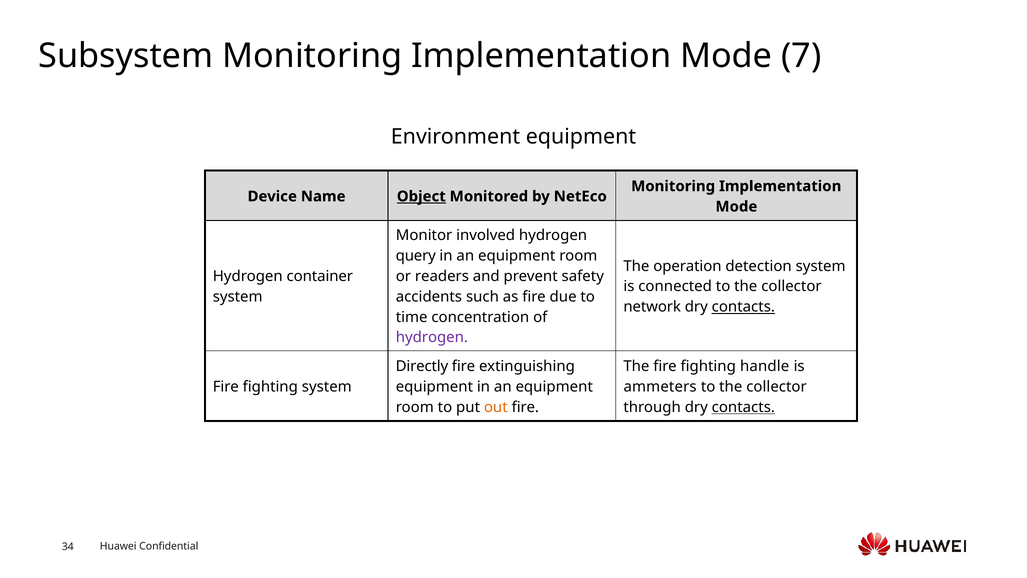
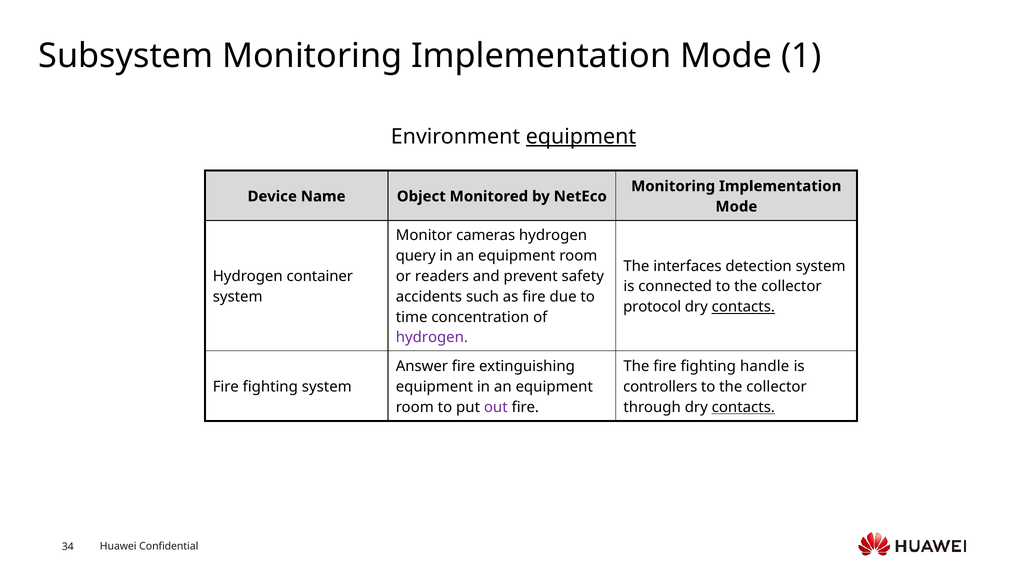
7: 7 -> 1
equipment at (581, 137) underline: none -> present
Object underline: present -> none
involved: involved -> cameras
operation: operation -> interfaces
network: network -> protocol
Directly: Directly -> Answer
ammeters: ammeters -> controllers
out colour: orange -> purple
